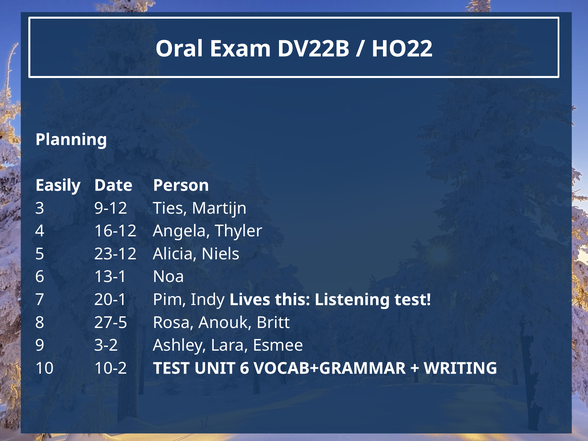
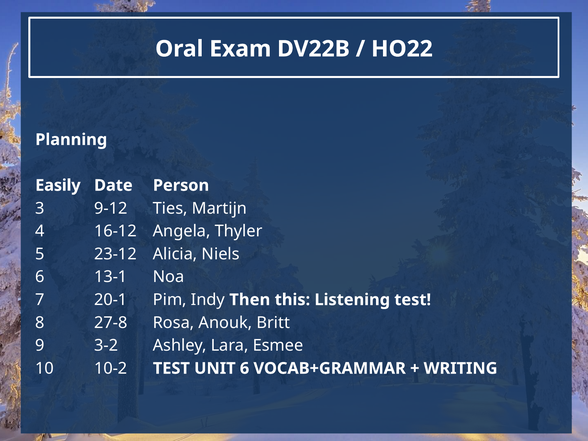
Lives: Lives -> Then
27-5: 27-5 -> 27-8
